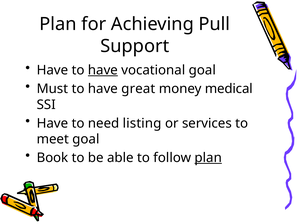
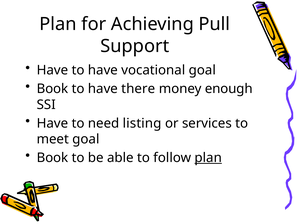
have at (103, 70) underline: present -> none
Must at (52, 89): Must -> Book
great: great -> there
medical: medical -> enough
